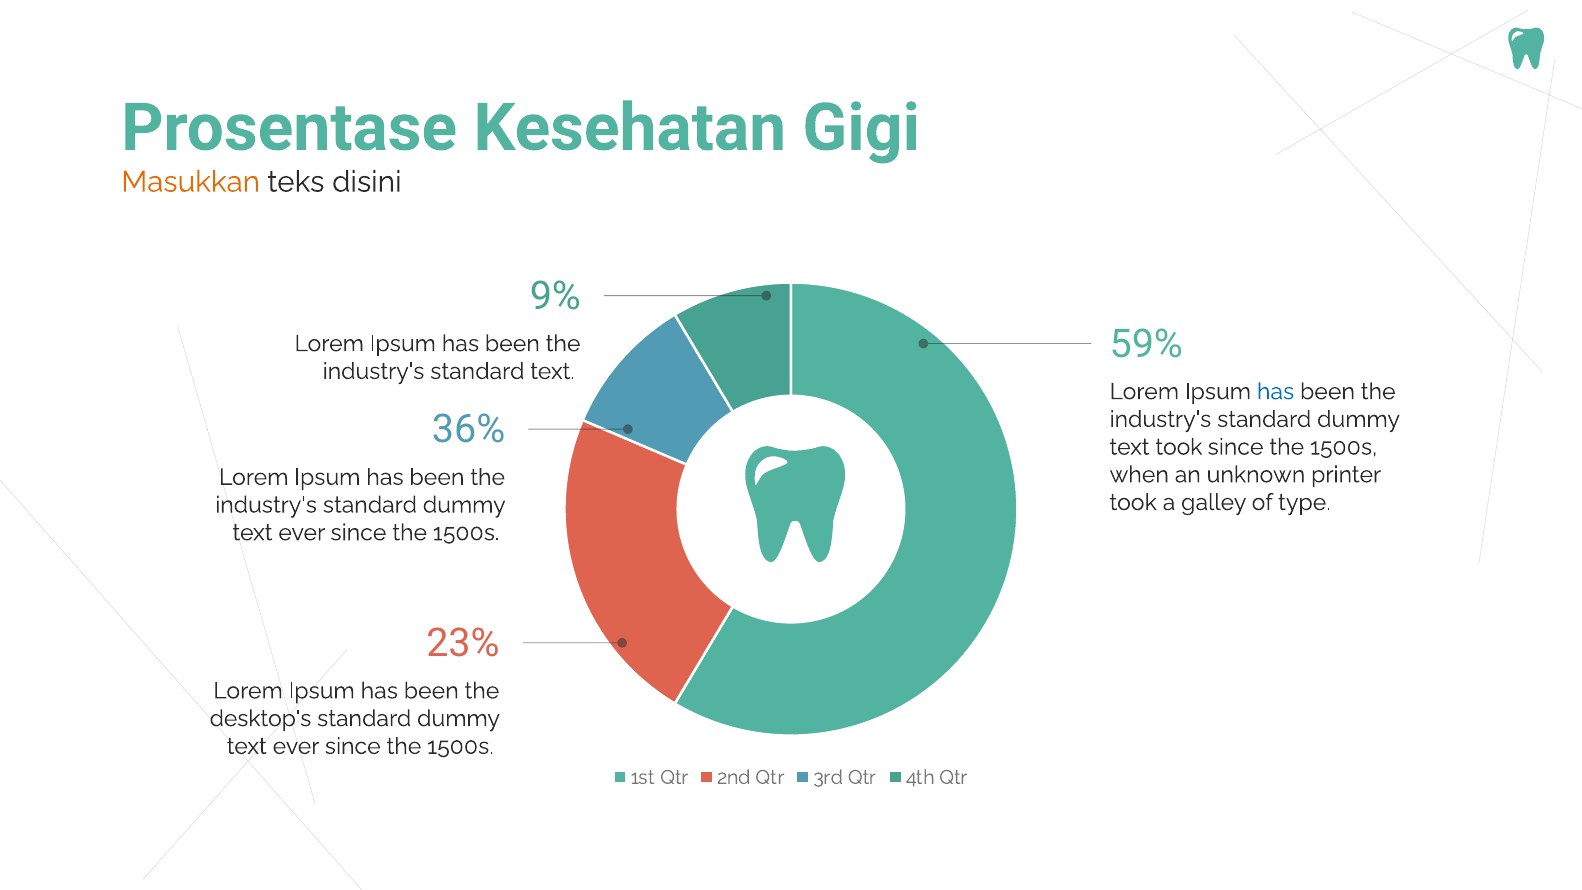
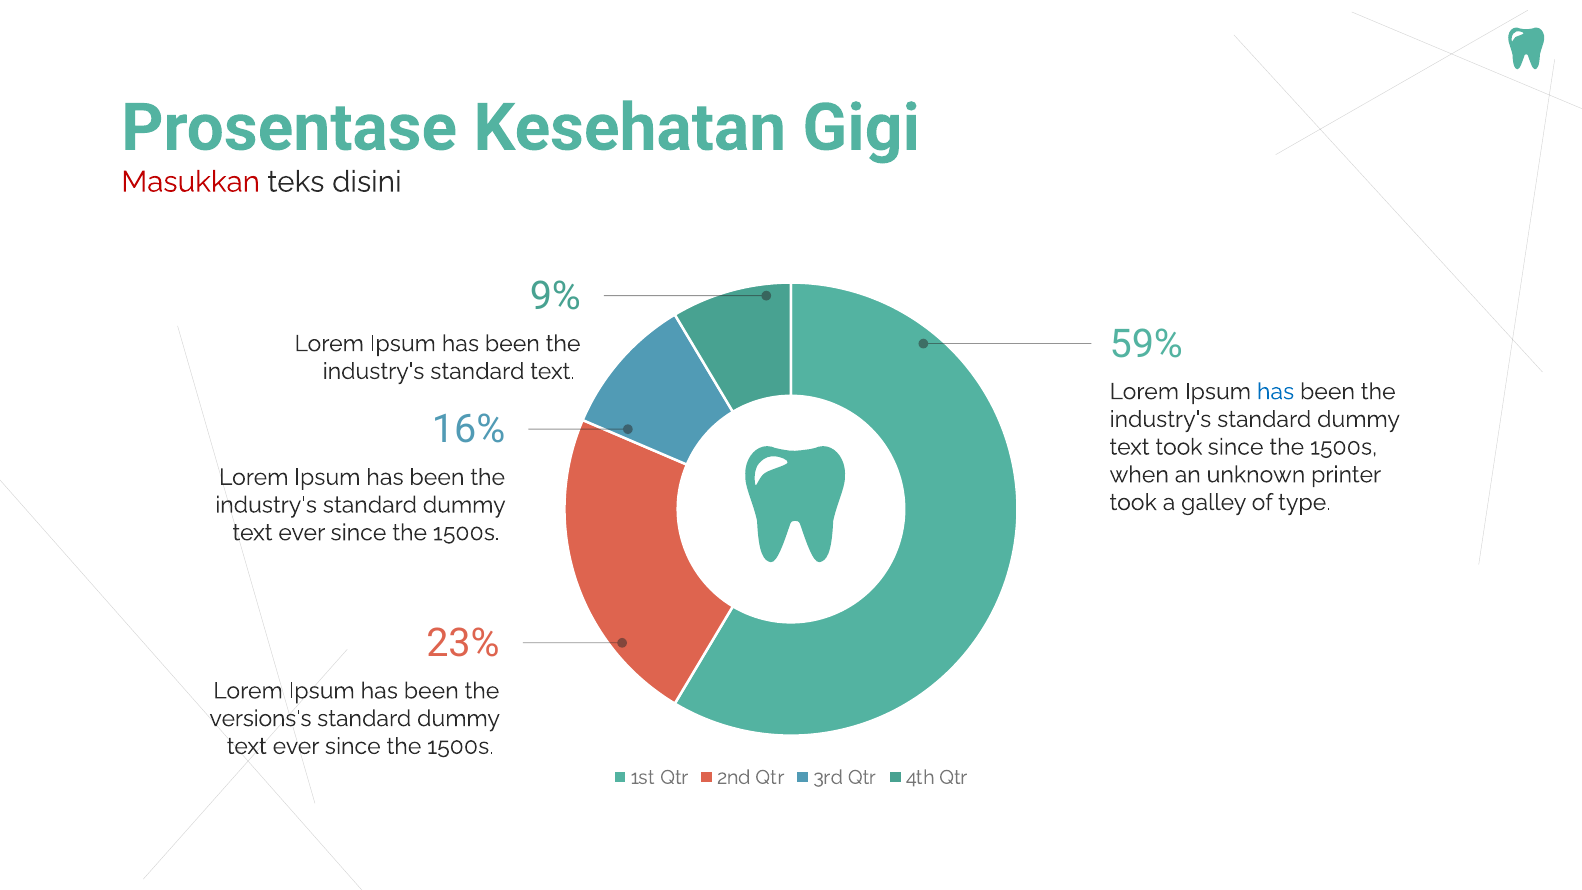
Masukkan colour: orange -> red
36%: 36% -> 16%
desktop's: desktop's -> versions's
